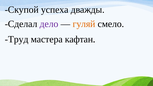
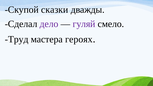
успеха: успеха -> сказки
гуляй colour: orange -> purple
кафтан: кафтан -> героях
